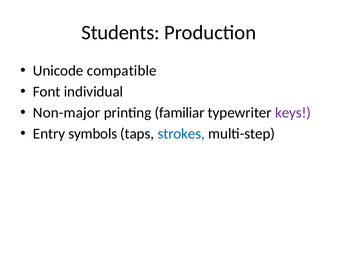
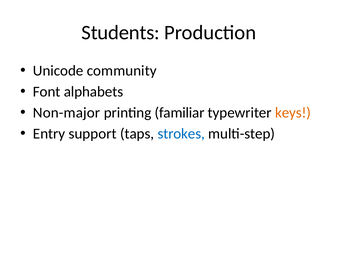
compatible: compatible -> community
individual: individual -> alphabets
keys colour: purple -> orange
symbols: symbols -> support
